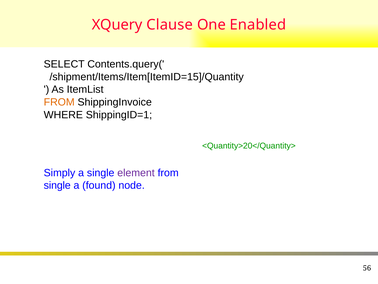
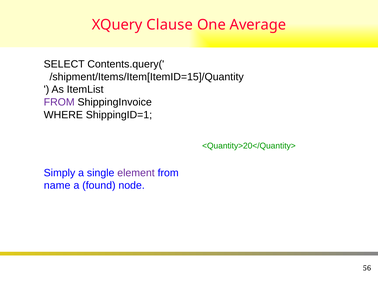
Enabled: Enabled -> Average
FROM at (59, 102) colour: orange -> purple
single at (57, 185): single -> name
